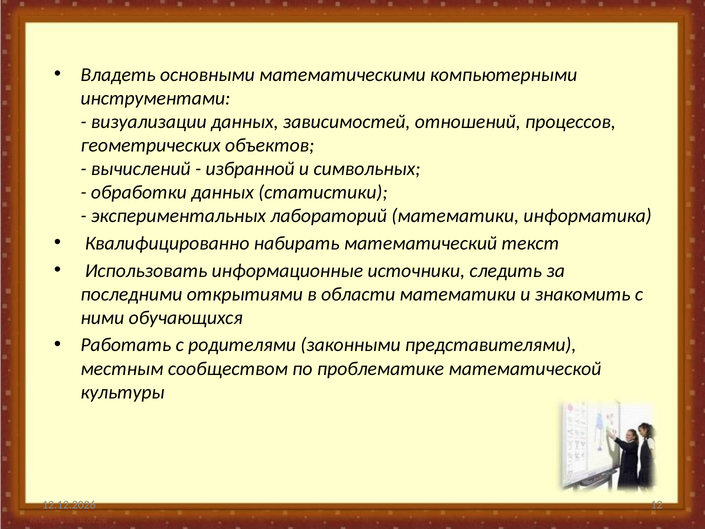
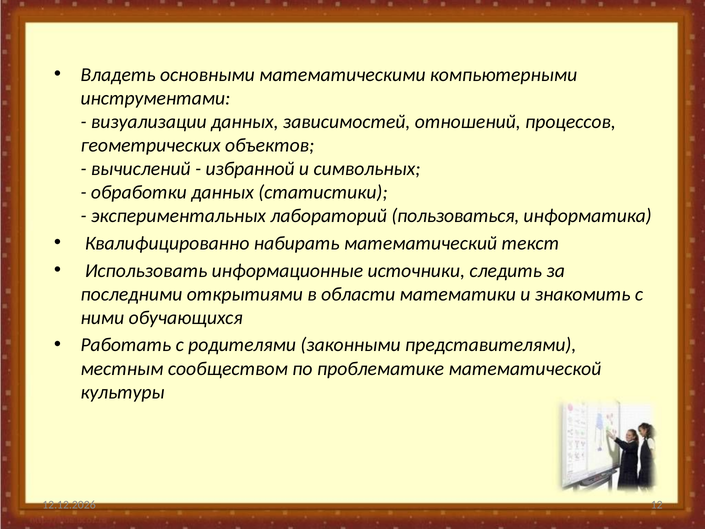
лабораторий математики: математики -> пользоваться
